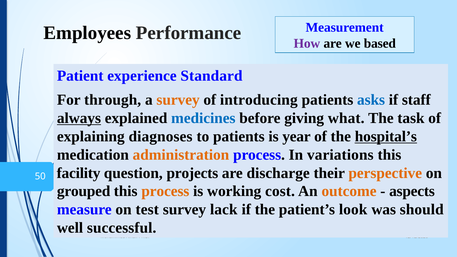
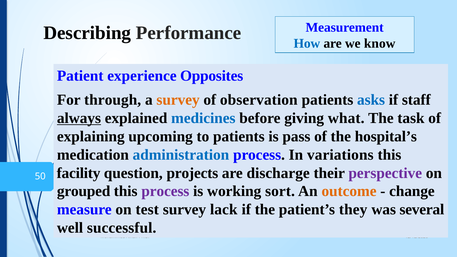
Employees: Employees -> Describing
How colour: purple -> blue
based: based -> know
Standard: Standard -> Opposites
introducing: introducing -> observation
diagnoses: diagnoses -> upcoming
year: year -> pass
hospital’s underline: present -> none
administration colour: orange -> blue
perspective colour: orange -> purple
process at (165, 191) colour: orange -> purple
cost: cost -> sort
aspects: aspects -> change
look: look -> they
should: should -> several
